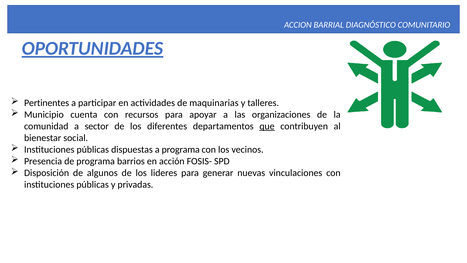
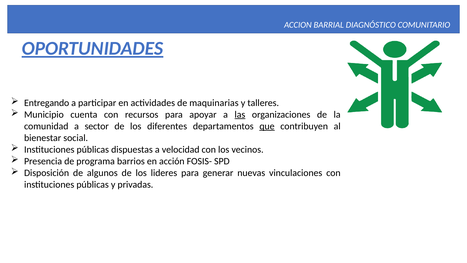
Pertinentes: Pertinentes -> Entregando
las underline: none -> present
a programa: programa -> velocidad
